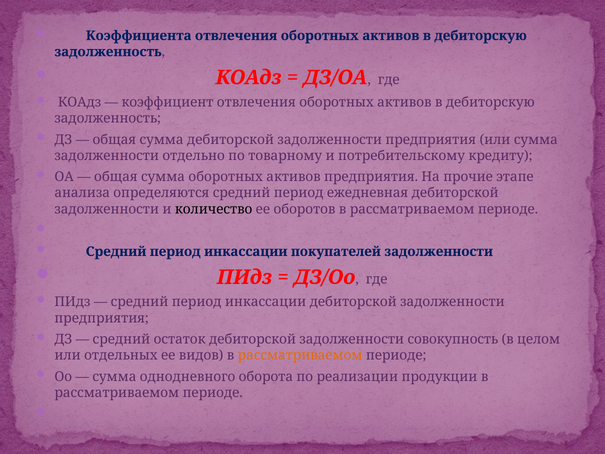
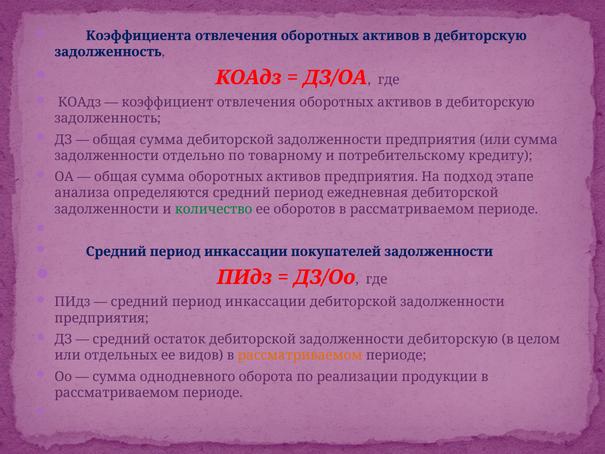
прочие: прочие -> подход
количество colour: black -> green
задолженности совокупность: совокупность -> дебиторскую
